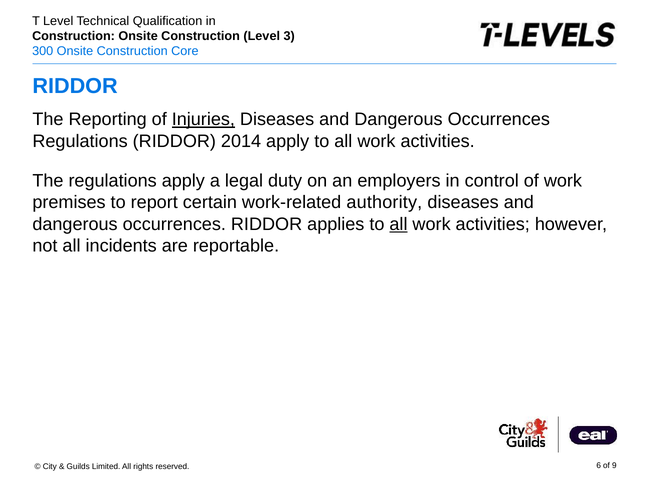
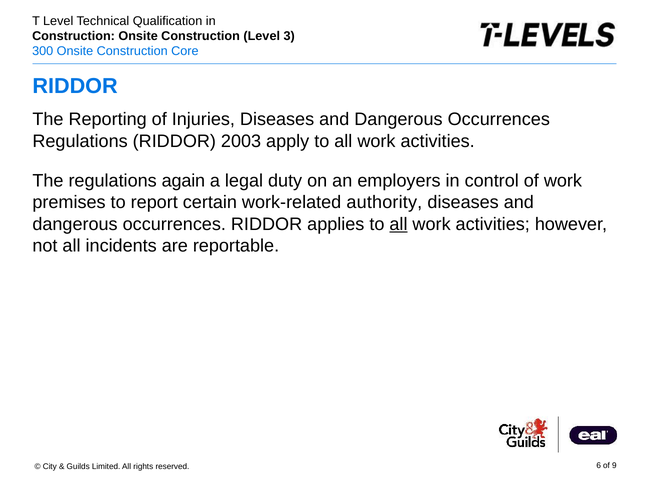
Injuries underline: present -> none
2014: 2014 -> 2003
regulations apply: apply -> again
